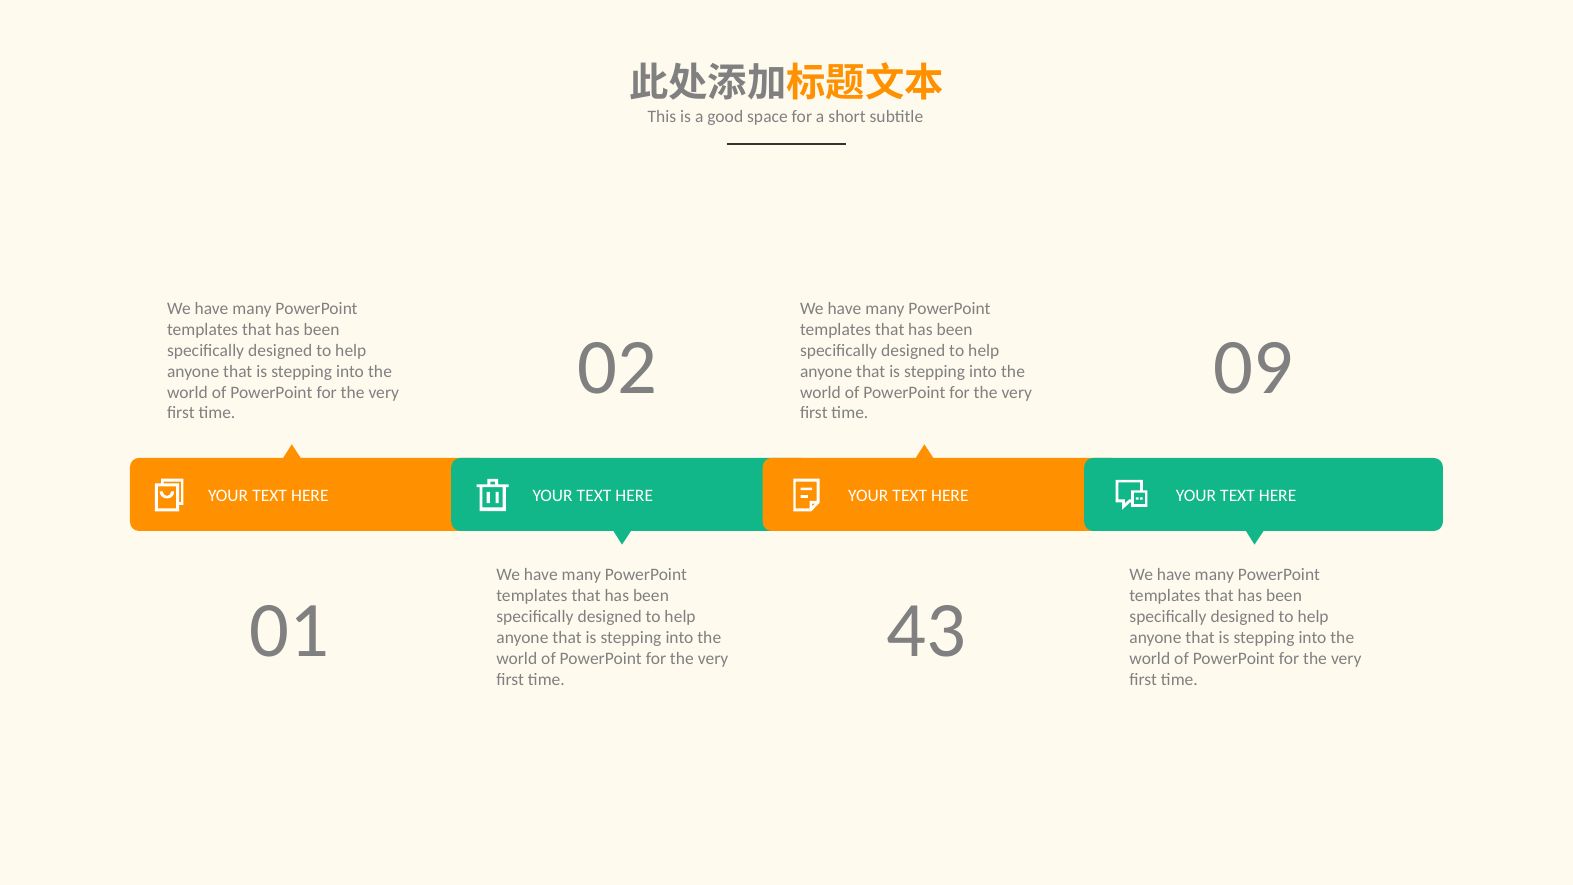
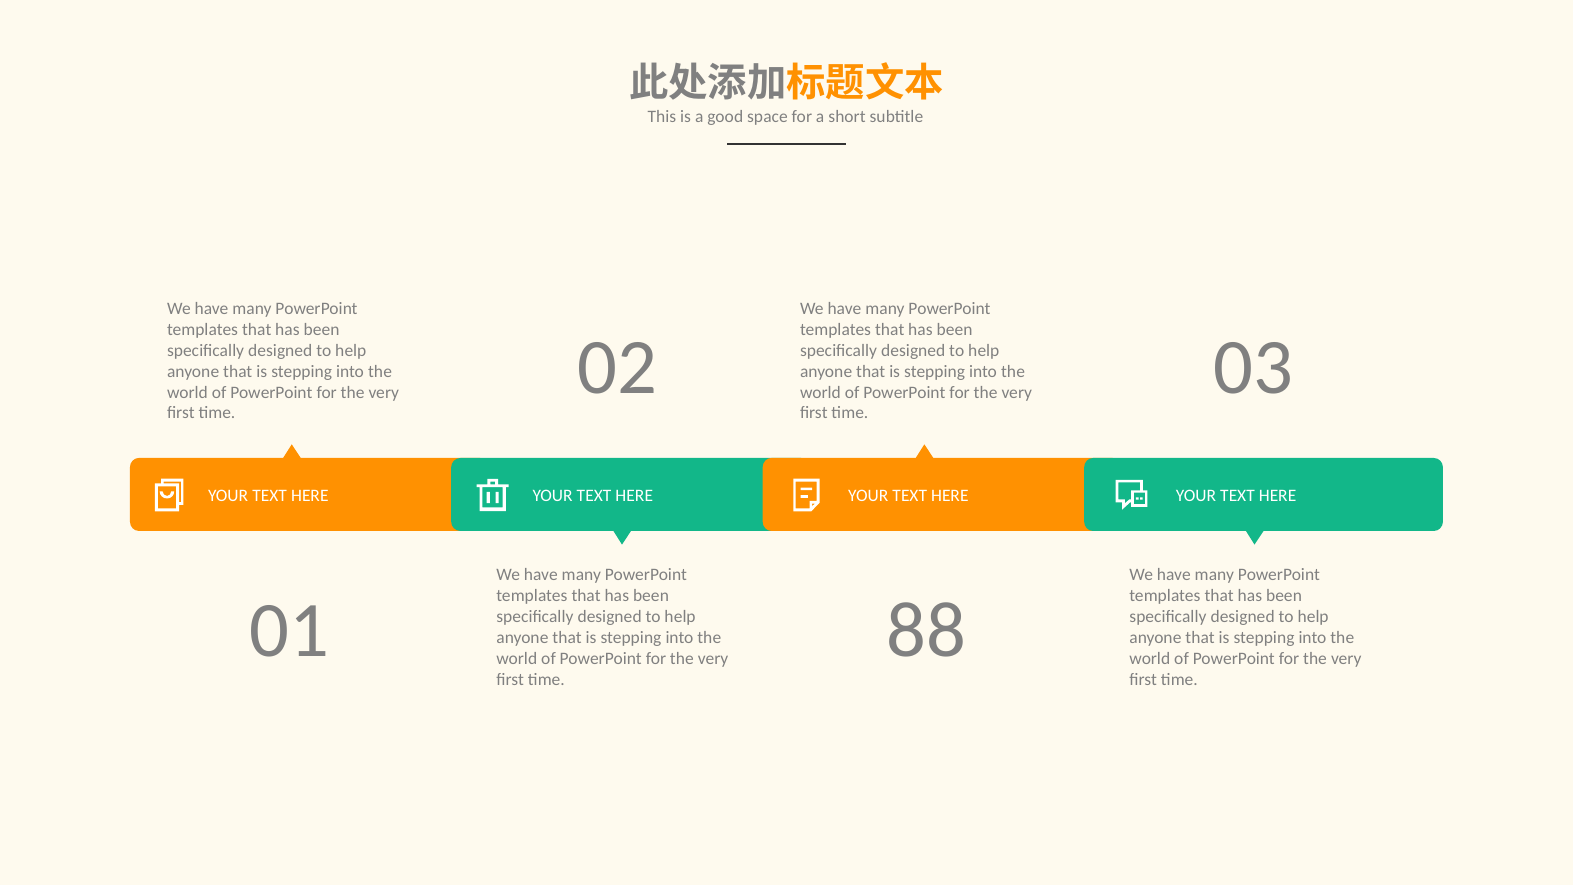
09: 09 -> 03
43: 43 -> 88
